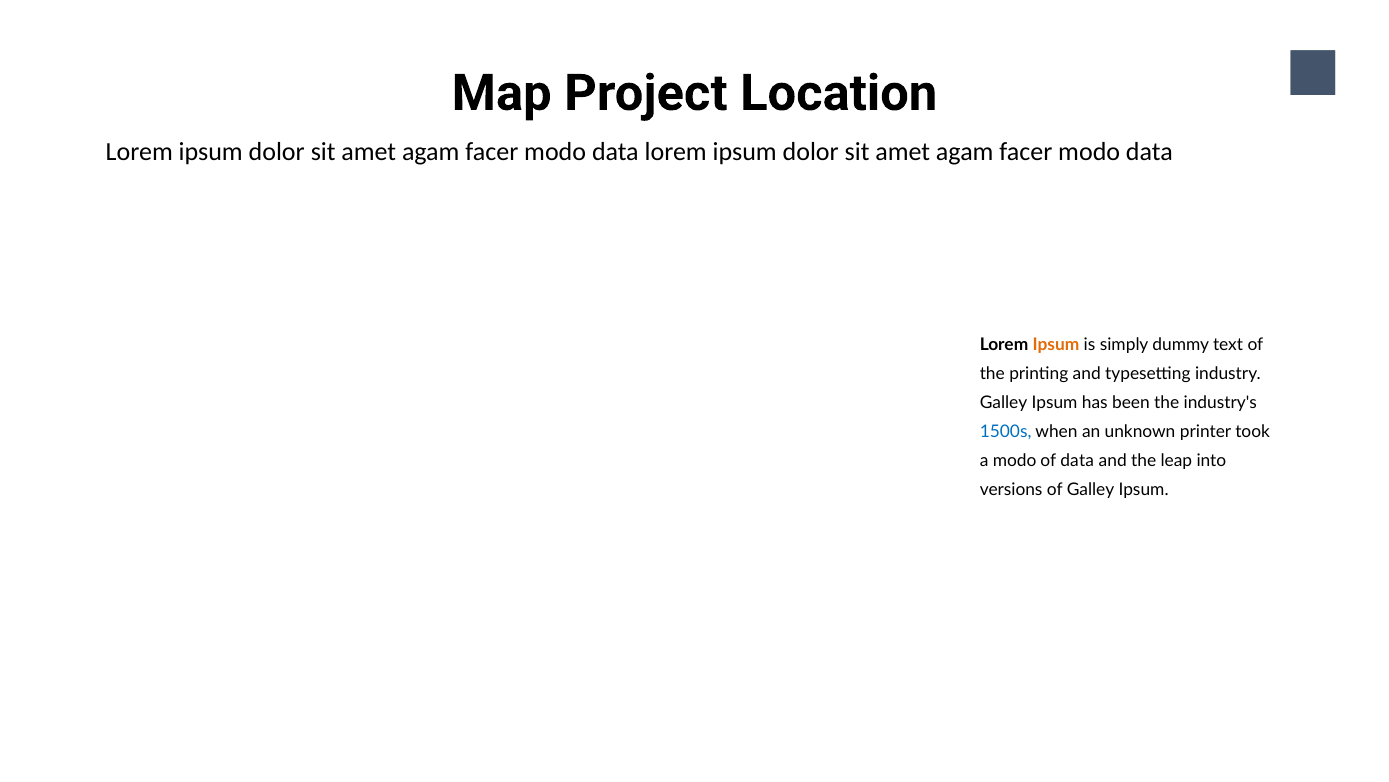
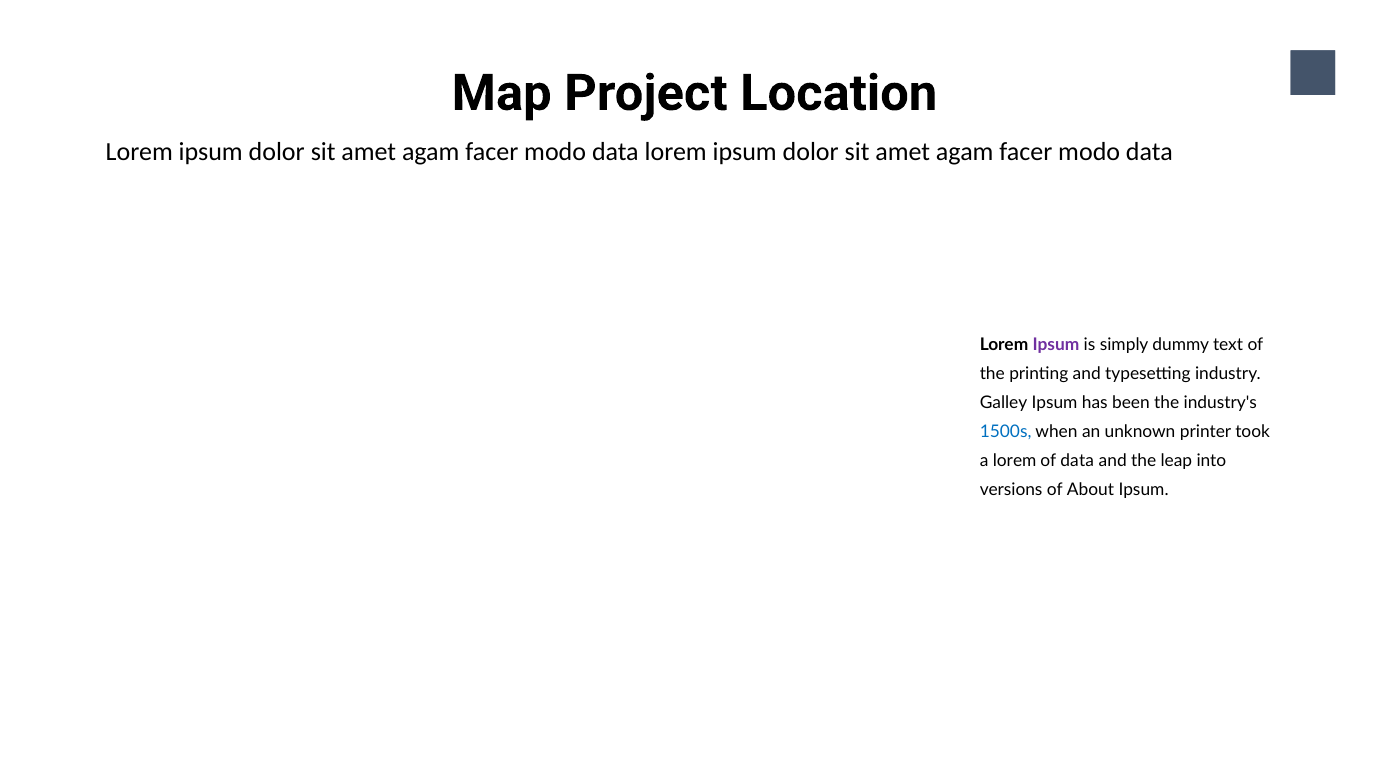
Ipsum at (1056, 344) colour: orange -> purple
a modo: modo -> lorem
of Galley: Galley -> About
